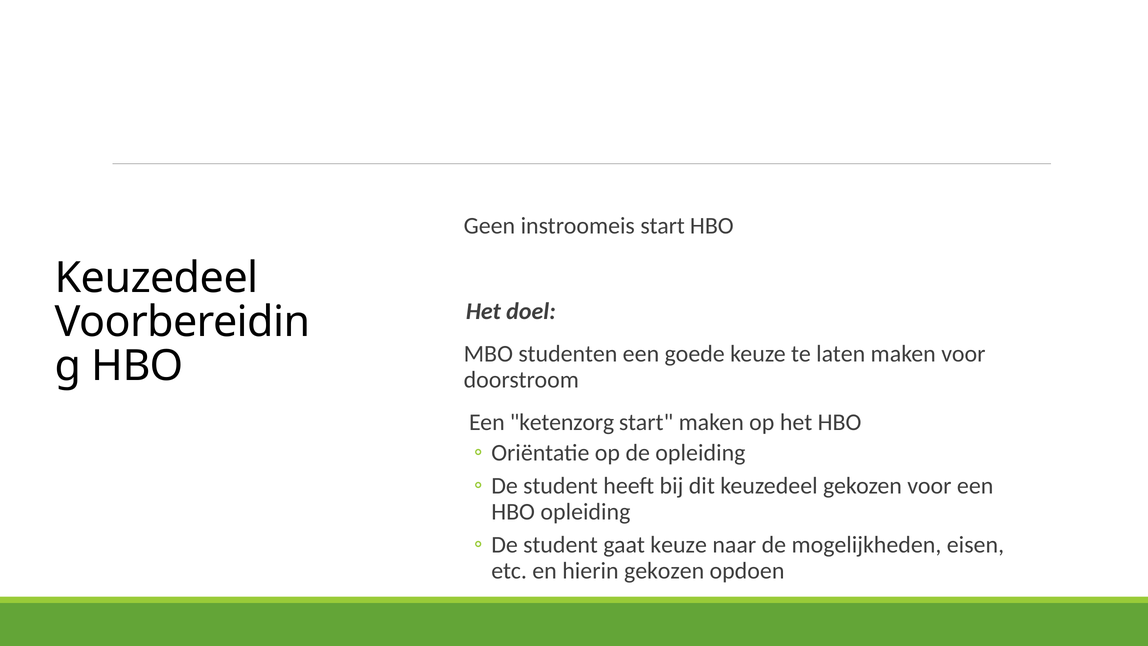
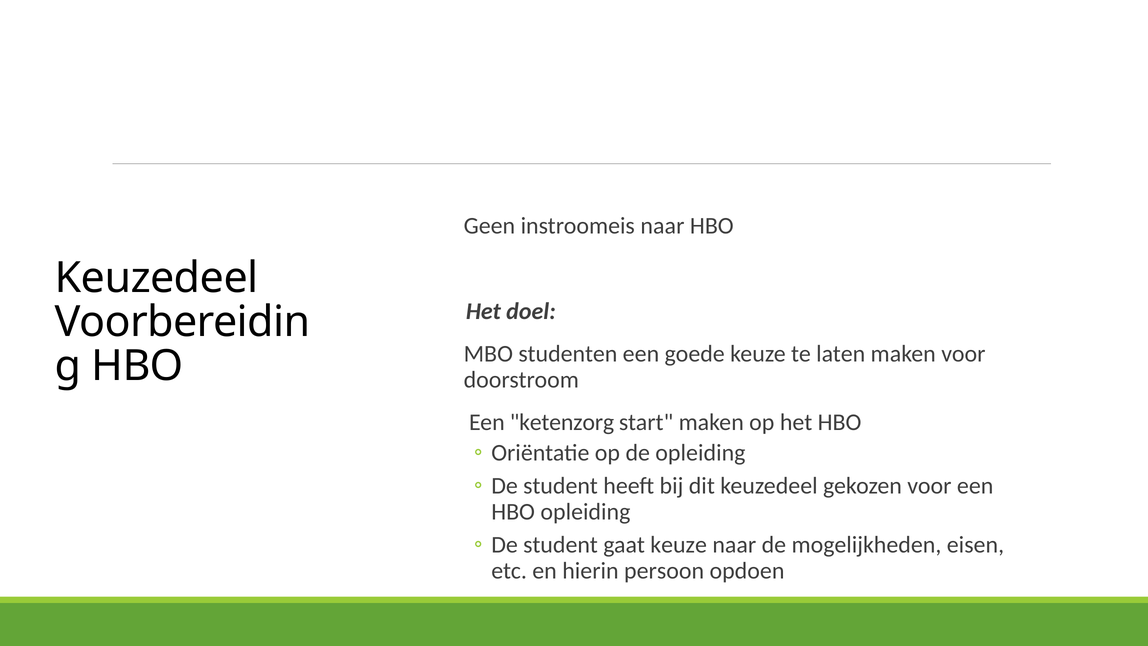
instroomeis start: start -> naar
hierin gekozen: gekozen -> persoon
